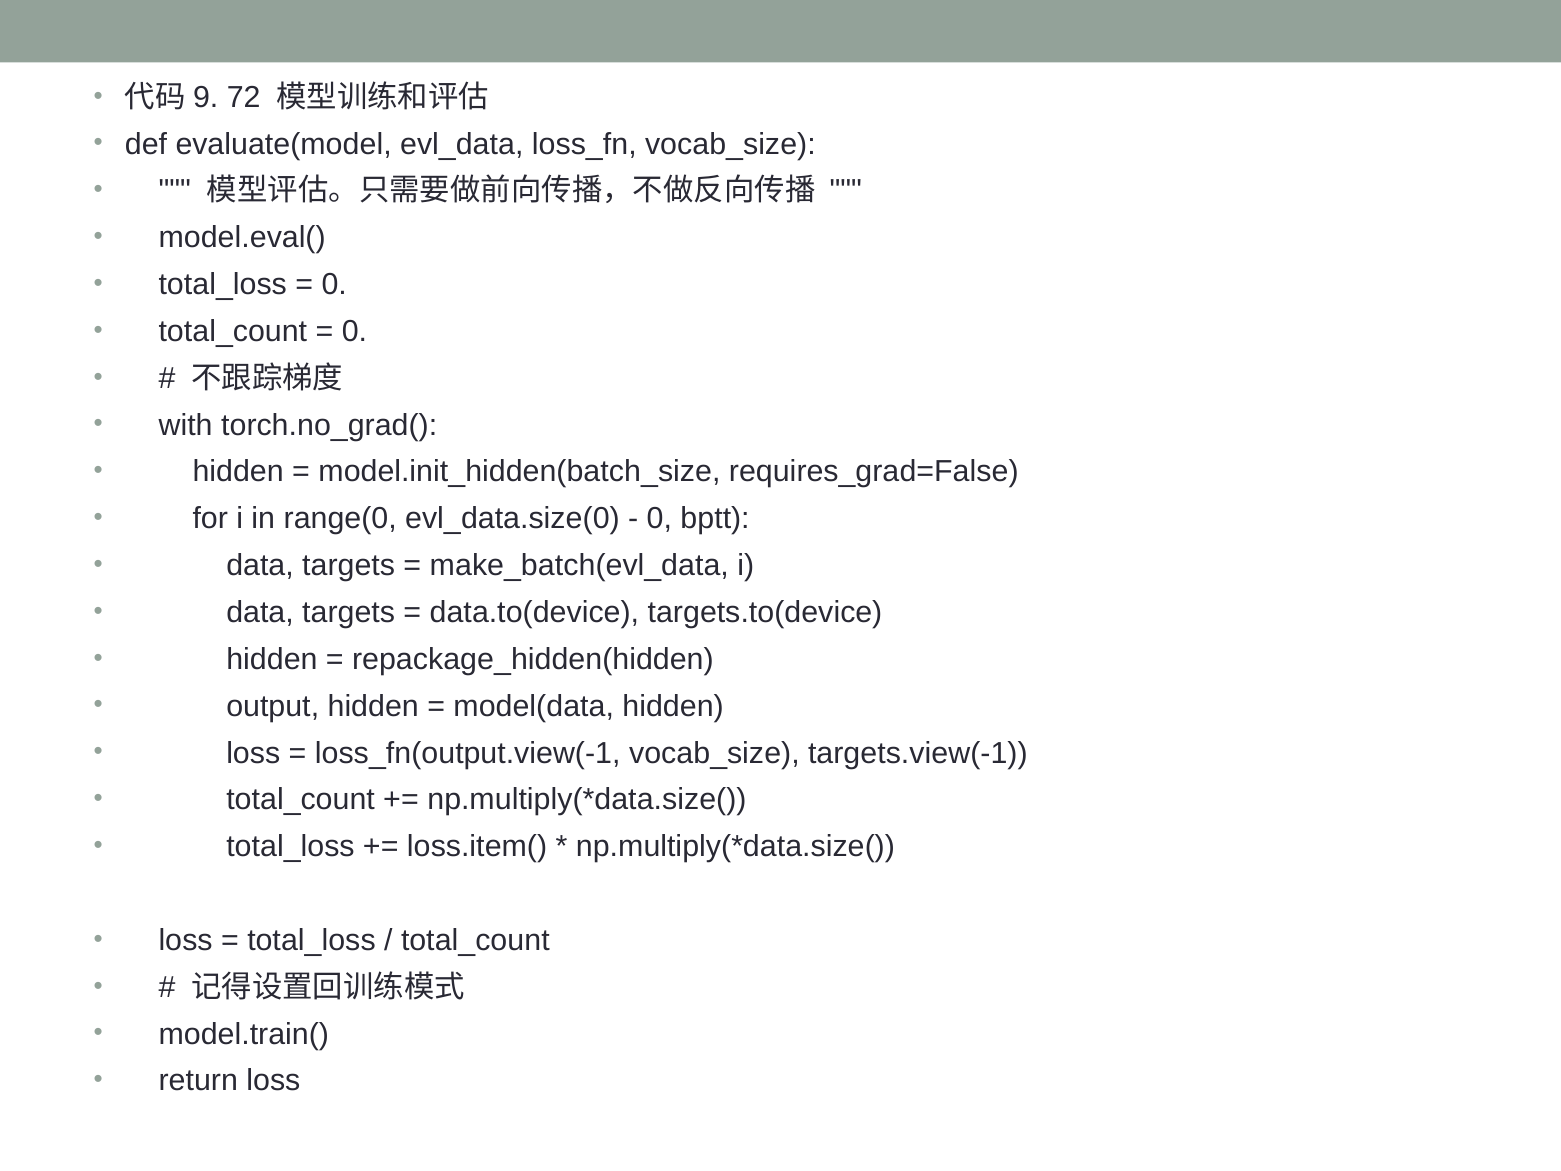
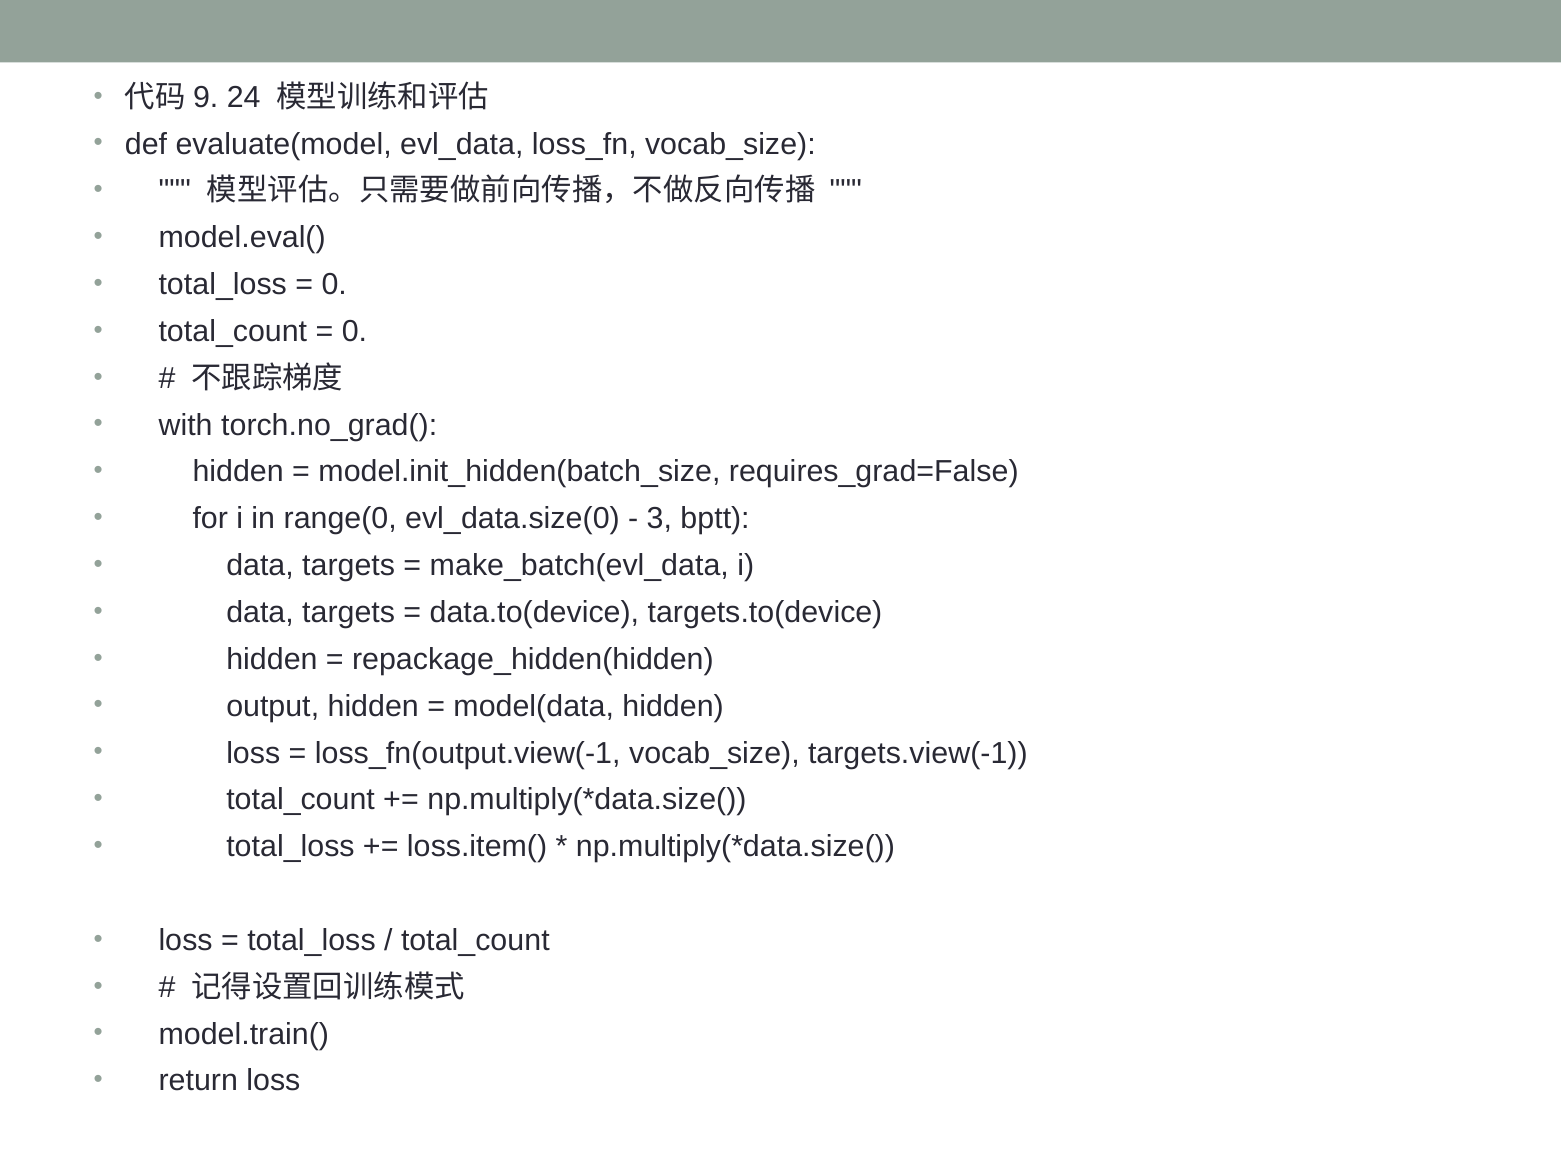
72: 72 -> 24
0 at (659, 519): 0 -> 3
